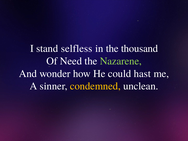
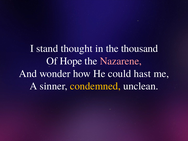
selfless: selfless -> thought
Need: Need -> Hope
Nazarene colour: light green -> pink
